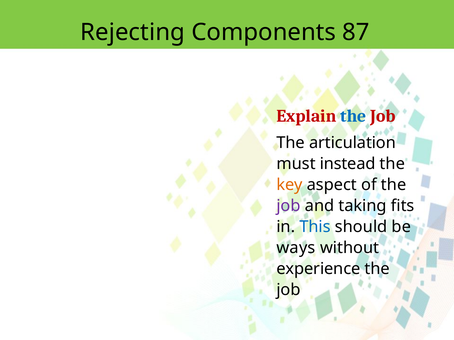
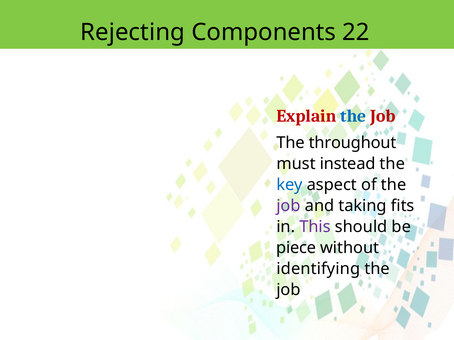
87: 87 -> 22
articulation: articulation -> throughout
key colour: orange -> blue
This colour: blue -> purple
ways: ways -> piece
experience: experience -> identifying
